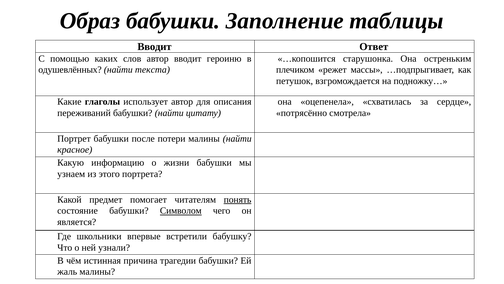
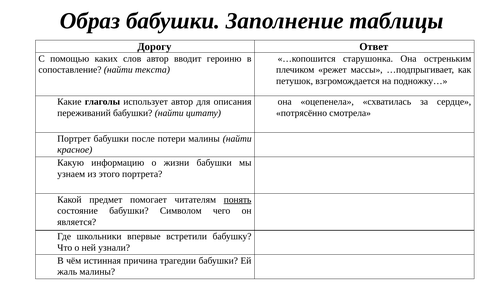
Вводит at (154, 47): Вводит -> Дорогу
одушевлённых: одушевлённых -> сопоставление
Символом underline: present -> none
